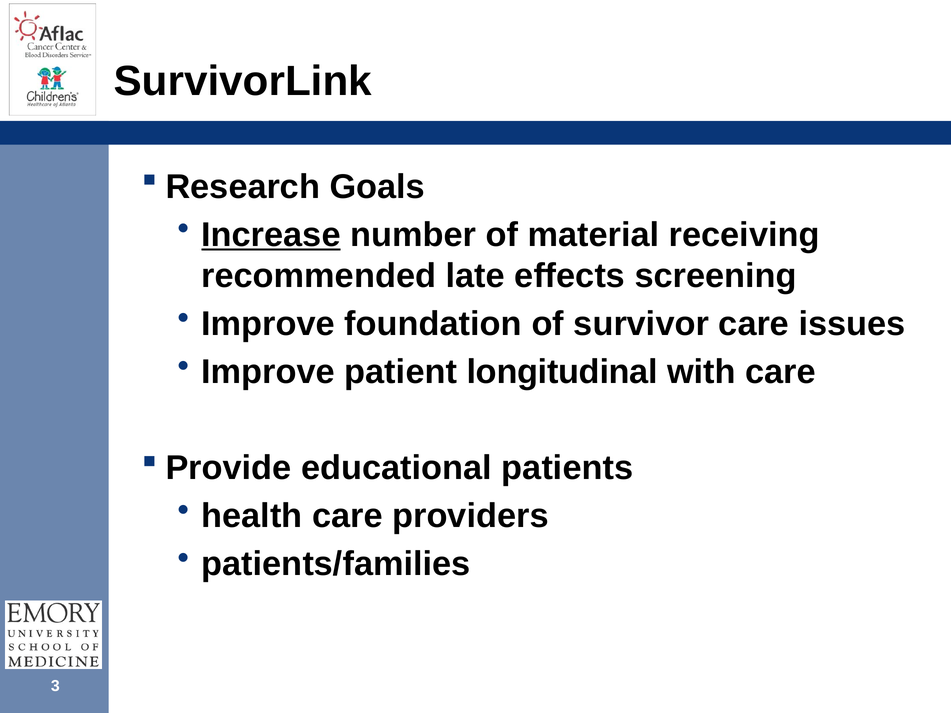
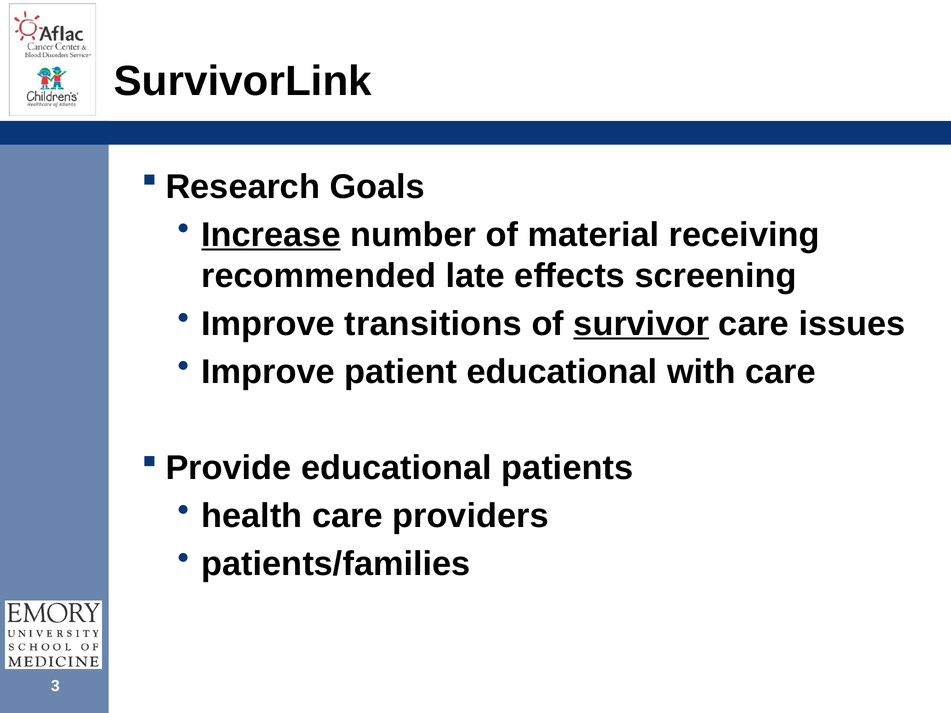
foundation: foundation -> transitions
survivor underline: none -> present
patient longitudinal: longitudinal -> educational
